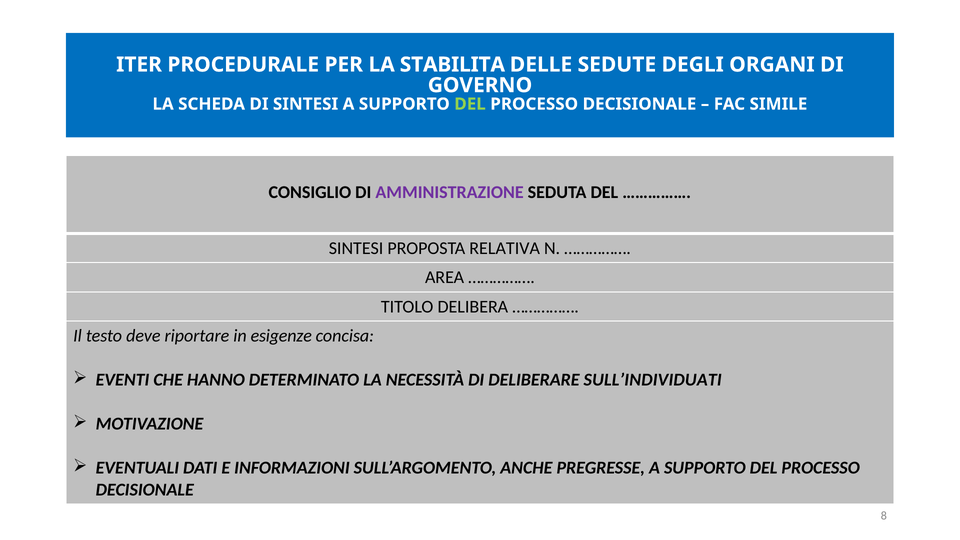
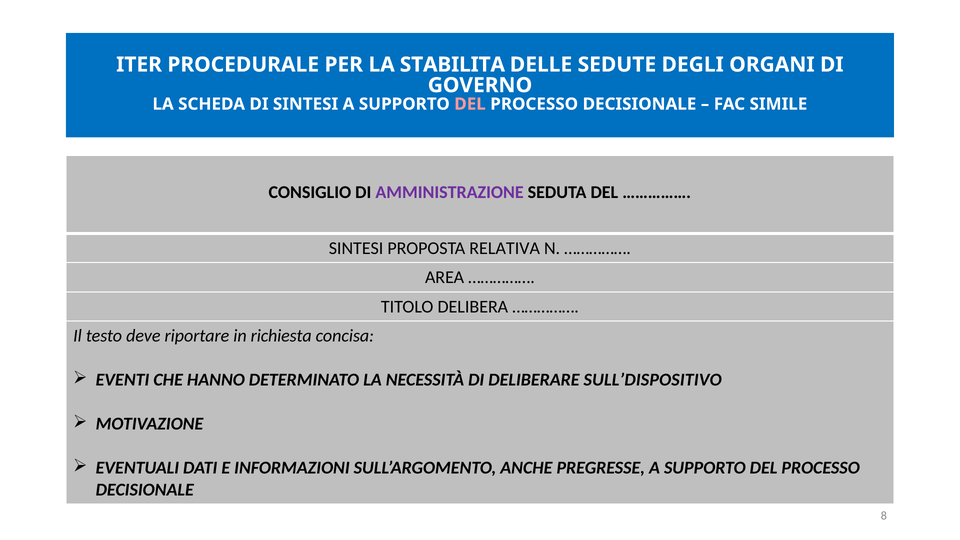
DEL at (470, 104) colour: light green -> pink
esigenze: esigenze -> richiesta
SULL’INDIVIDUATI: SULL’INDIVIDUATI -> SULL’DISPOSITIVO
